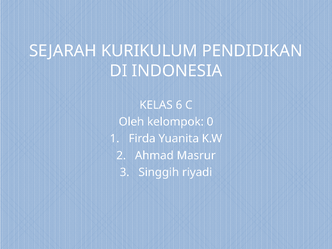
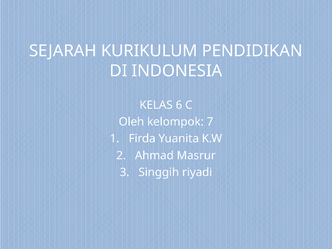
0: 0 -> 7
